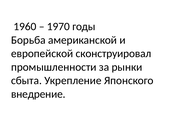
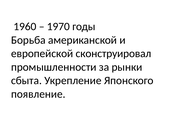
внедрение: внедрение -> появление
